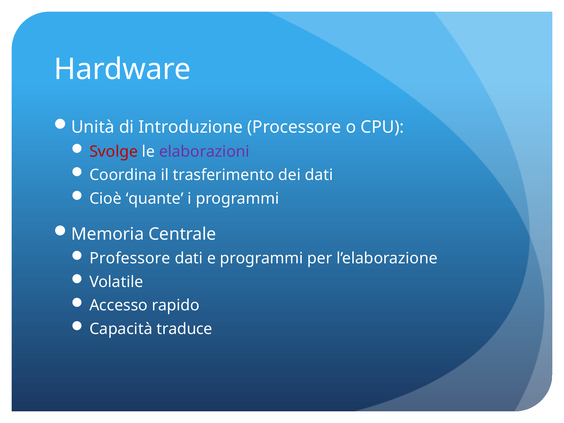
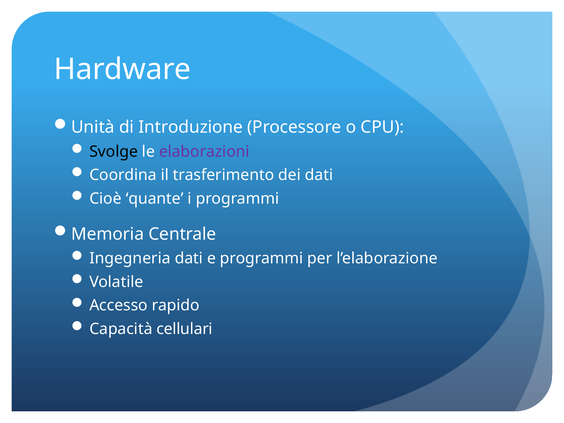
Svolge colour: red -> black
Professore: Professore -> Ingegneria
traduce: traduce -> cellulari
